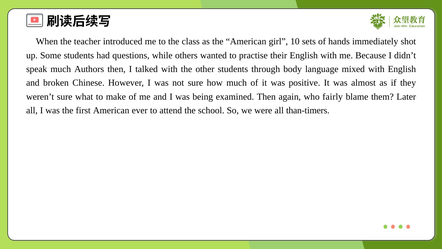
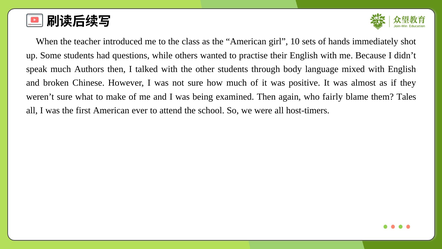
Later: Later -> Tales
than-timers: than-timers -> host-timers
